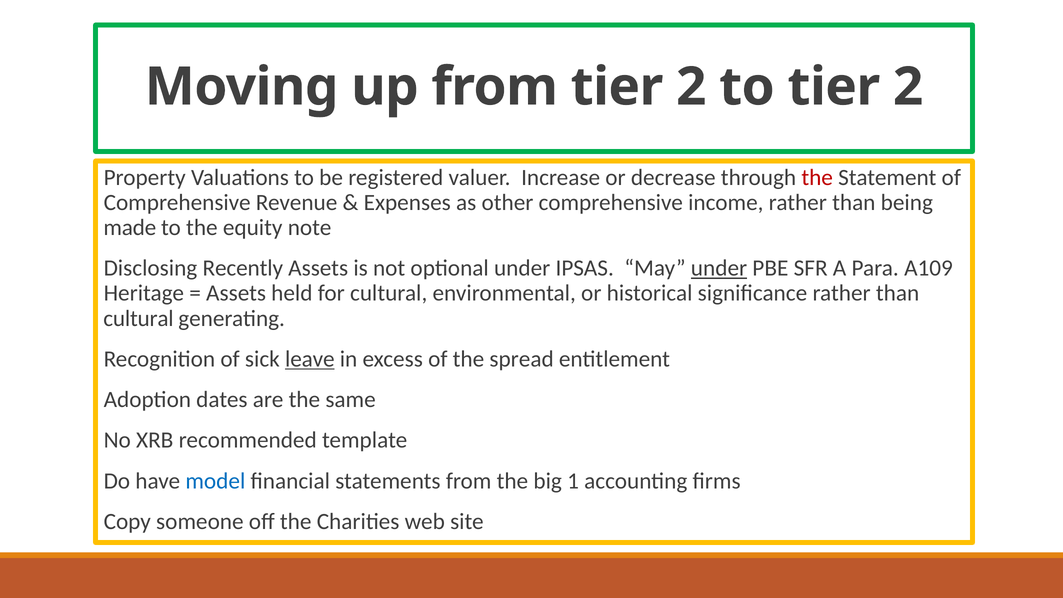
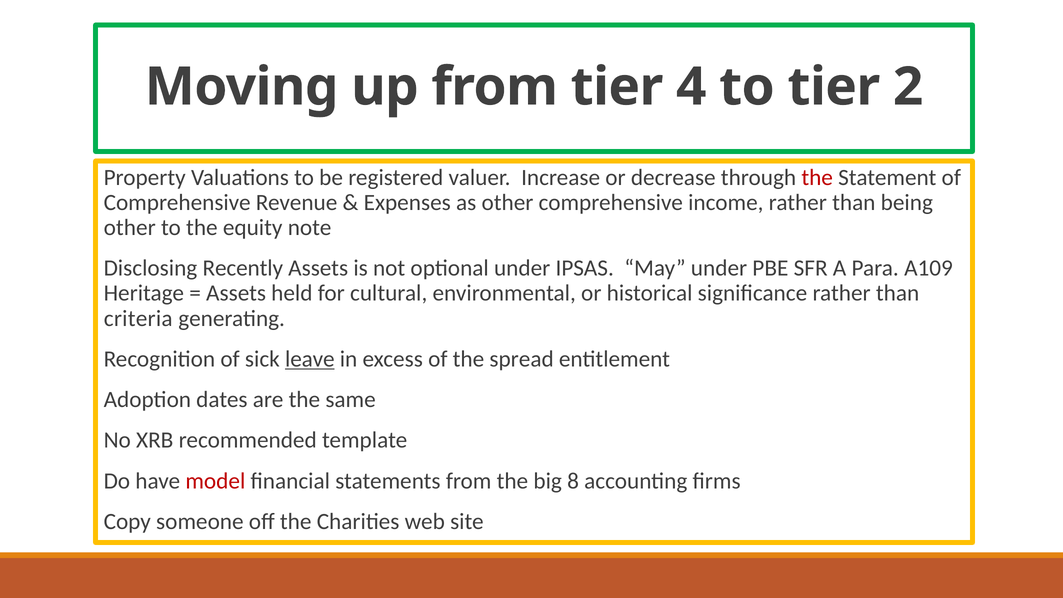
from tier 2: 2 -> 4
made at (130, 228): made -> other
under at (719, 268) underline: present -> none
cultural at (138, 318): cultural -> criteria
model colour: blue -> red
1: 1 -> 8
